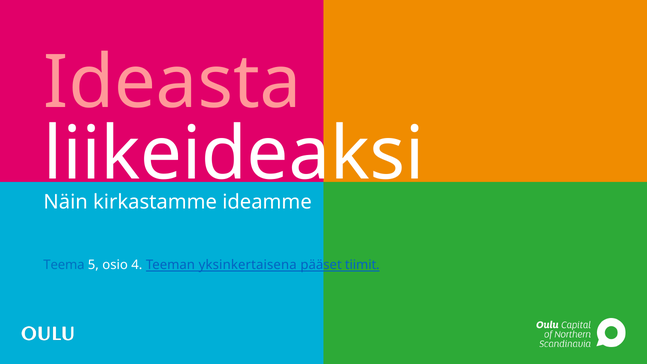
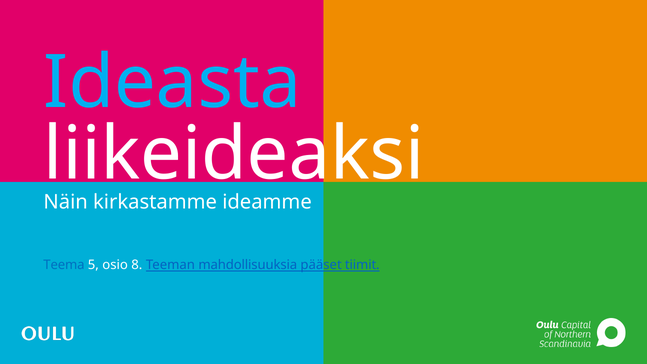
Ideasta colour: pink -> light blue
4: 4 -> 8
yksinkertaisena: yksinkertaisena -> mahdollisuuksia
